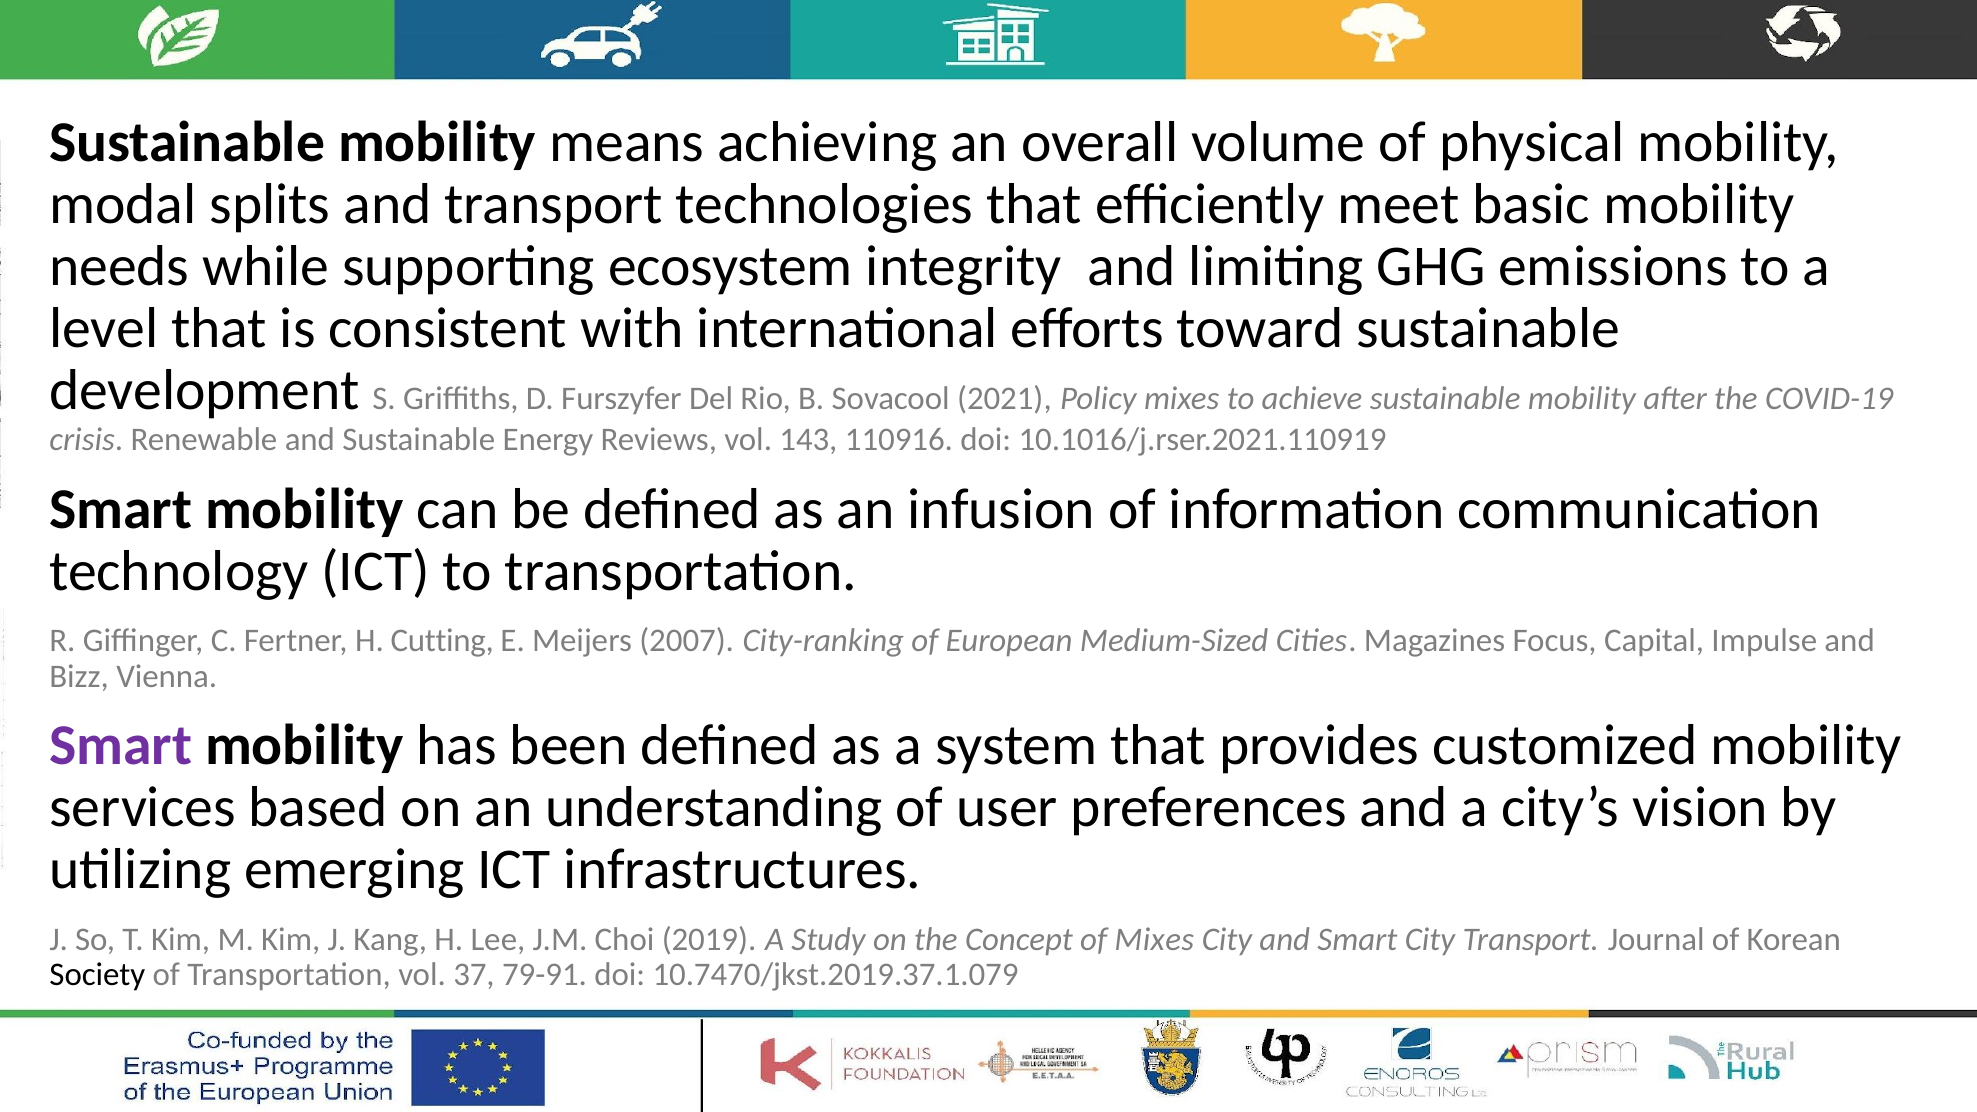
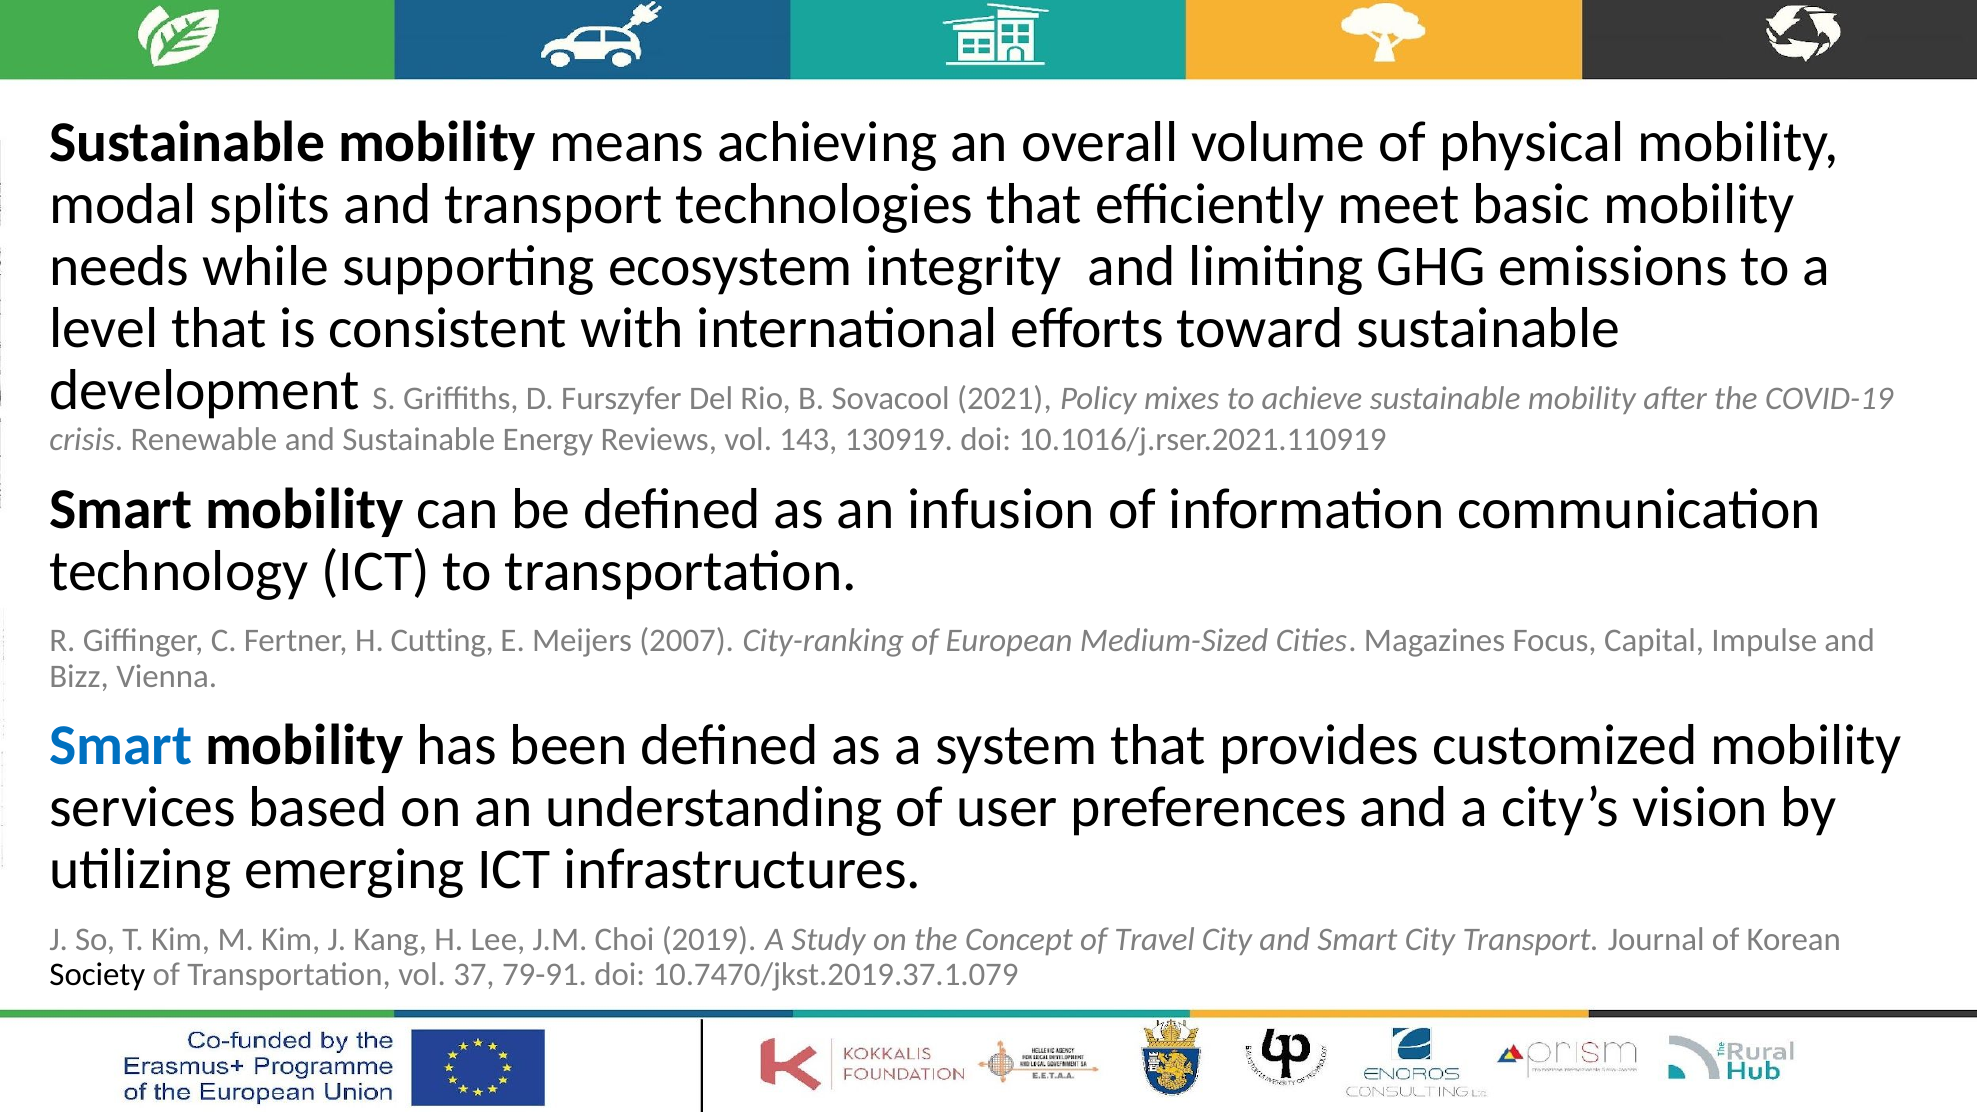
110916: 110916 -> 130919
Smart at (121, 746) colour: purple -> blue
of Mixes: Mixes -> Travel
